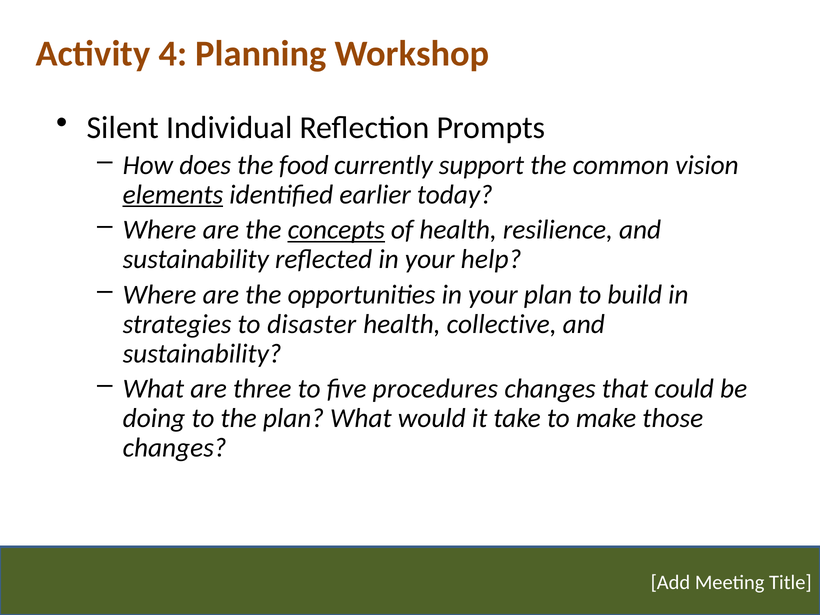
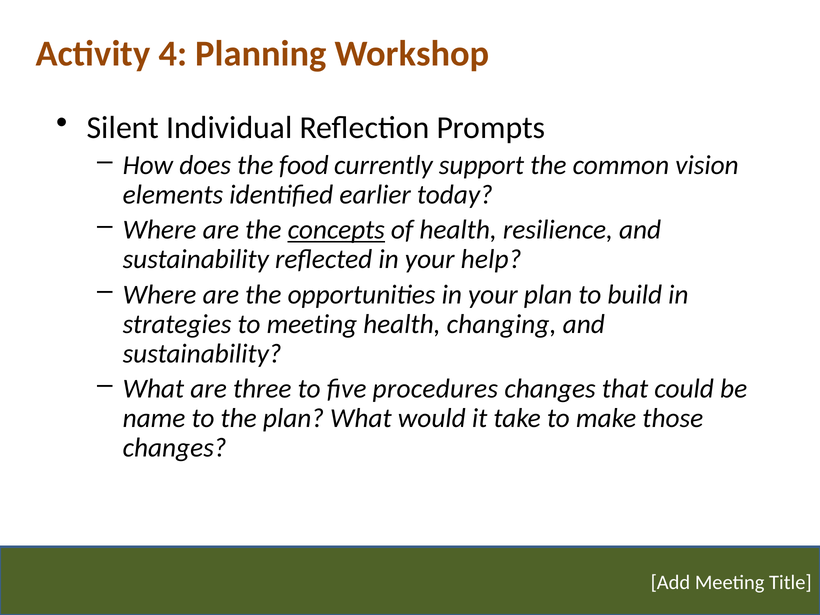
elements underline: present -> none
to disaster: disaster -> meeting
collective: collective -> changing
doing: doing -> name
